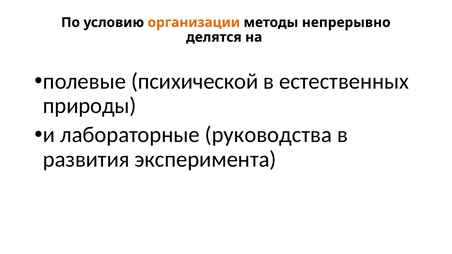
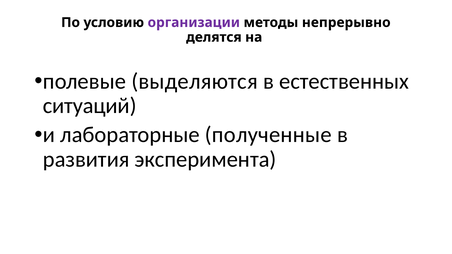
организации colour: orange -> purple
психической: психической -> выделяются
природы: природы -> ситуаций
руководства: руководства -> полученные
